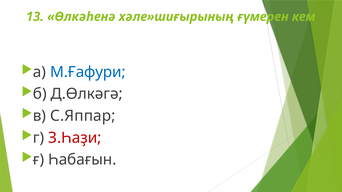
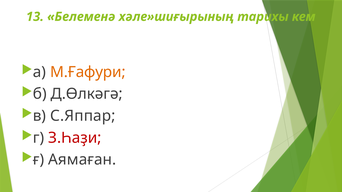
Өлкәһенә: Өлкәһенә -> Белеменә
ғүмерен: ғүмерен -> тарихы
М.Ғафури colour: blue -> orange
Һабағын: Һабағын -> Аямаған
